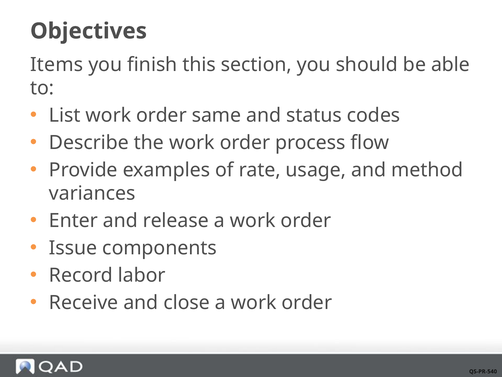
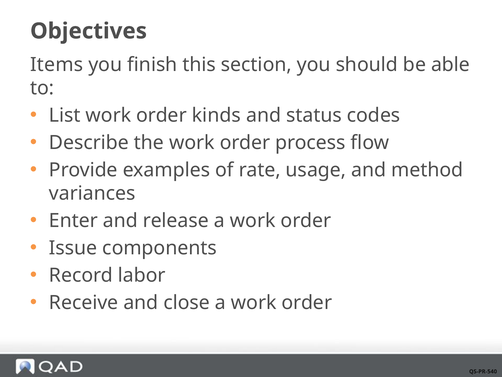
same: same -> kinds
